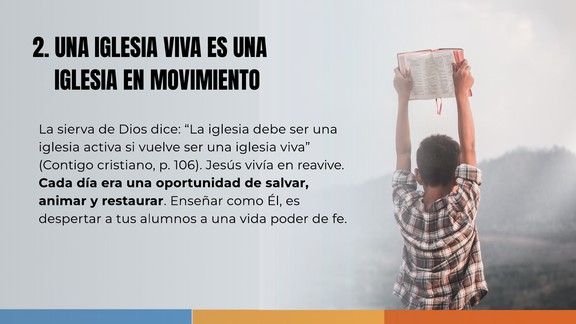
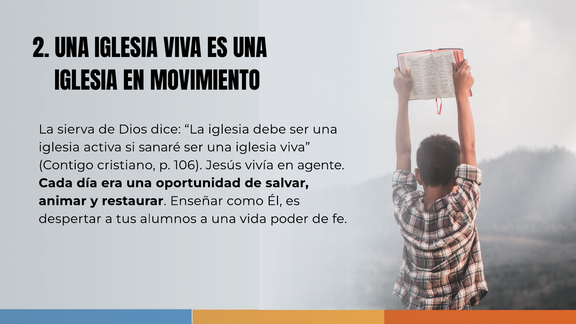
vuelve: vuelve -> sanaré
reavive: reavive -> agente
